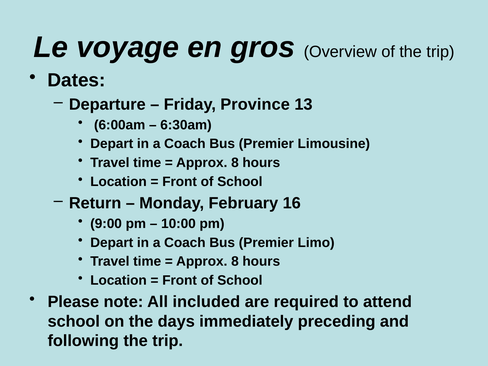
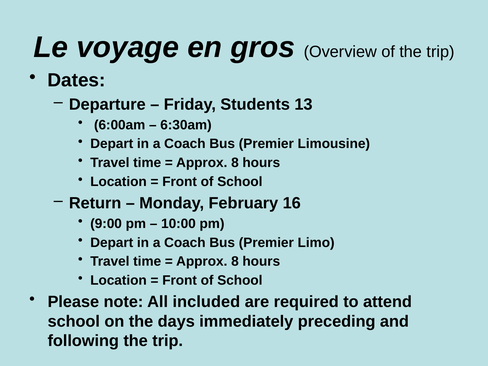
Province: Province -> Students
